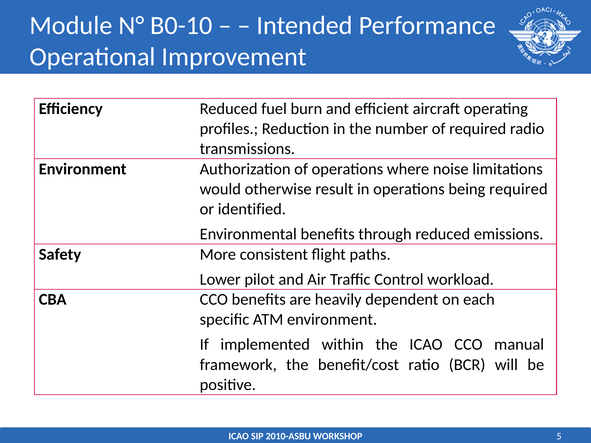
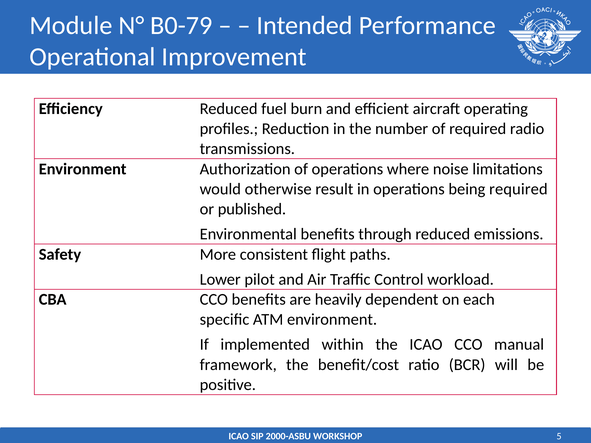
B0-10: B0-10 -> B0-79
identified: identified -> published
2010-ASBU: 2010-ASBU -> 2000-ASBU
